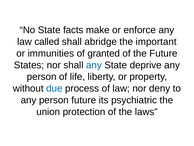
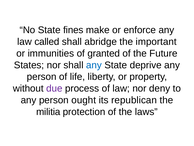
facts: facts -> fines
due colour: blue -> purple
person future: future -> ought
psychiatric: psychiatric -> republican
union: union -> militia
